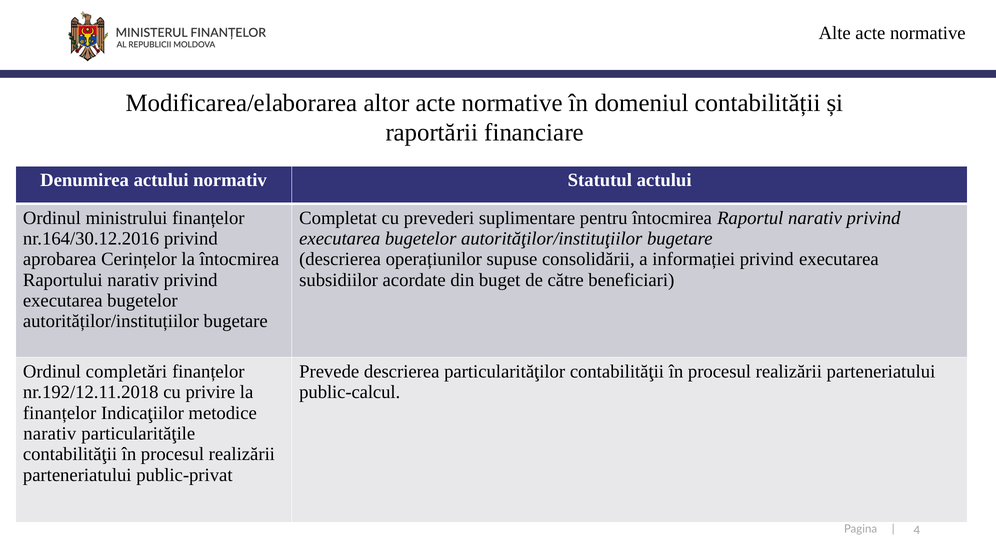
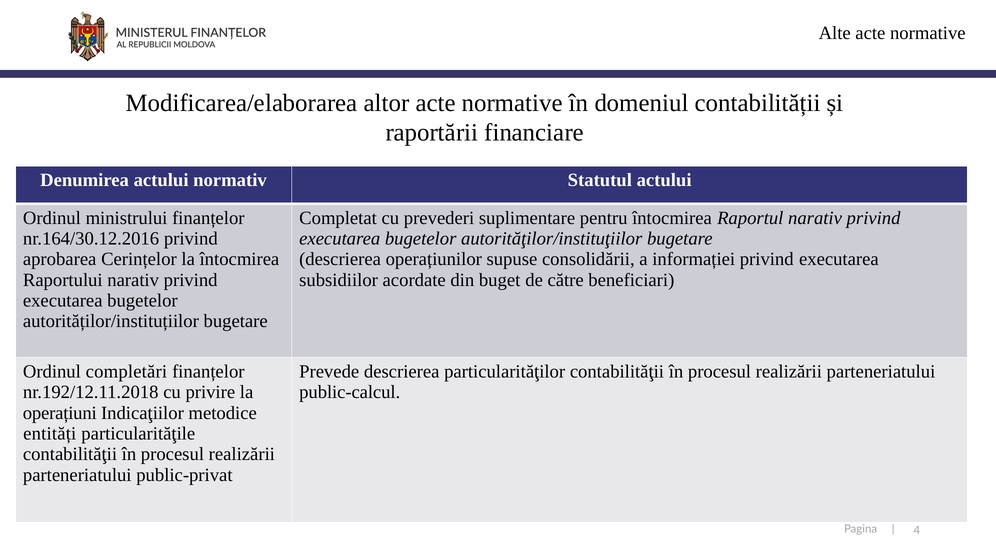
finanțelor at (60, 413): finanțelor -> operațiuni
narativ at (50, 434): narativ -> entități
